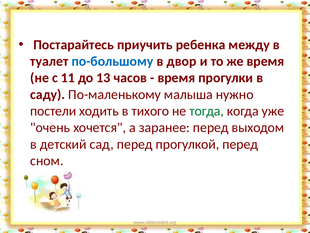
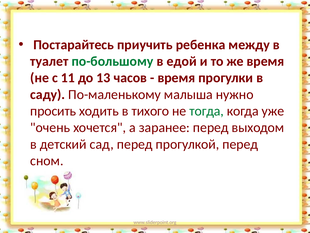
по-большому colour: blue -> green
двор: двор -> едой
постели: постели -> просить
